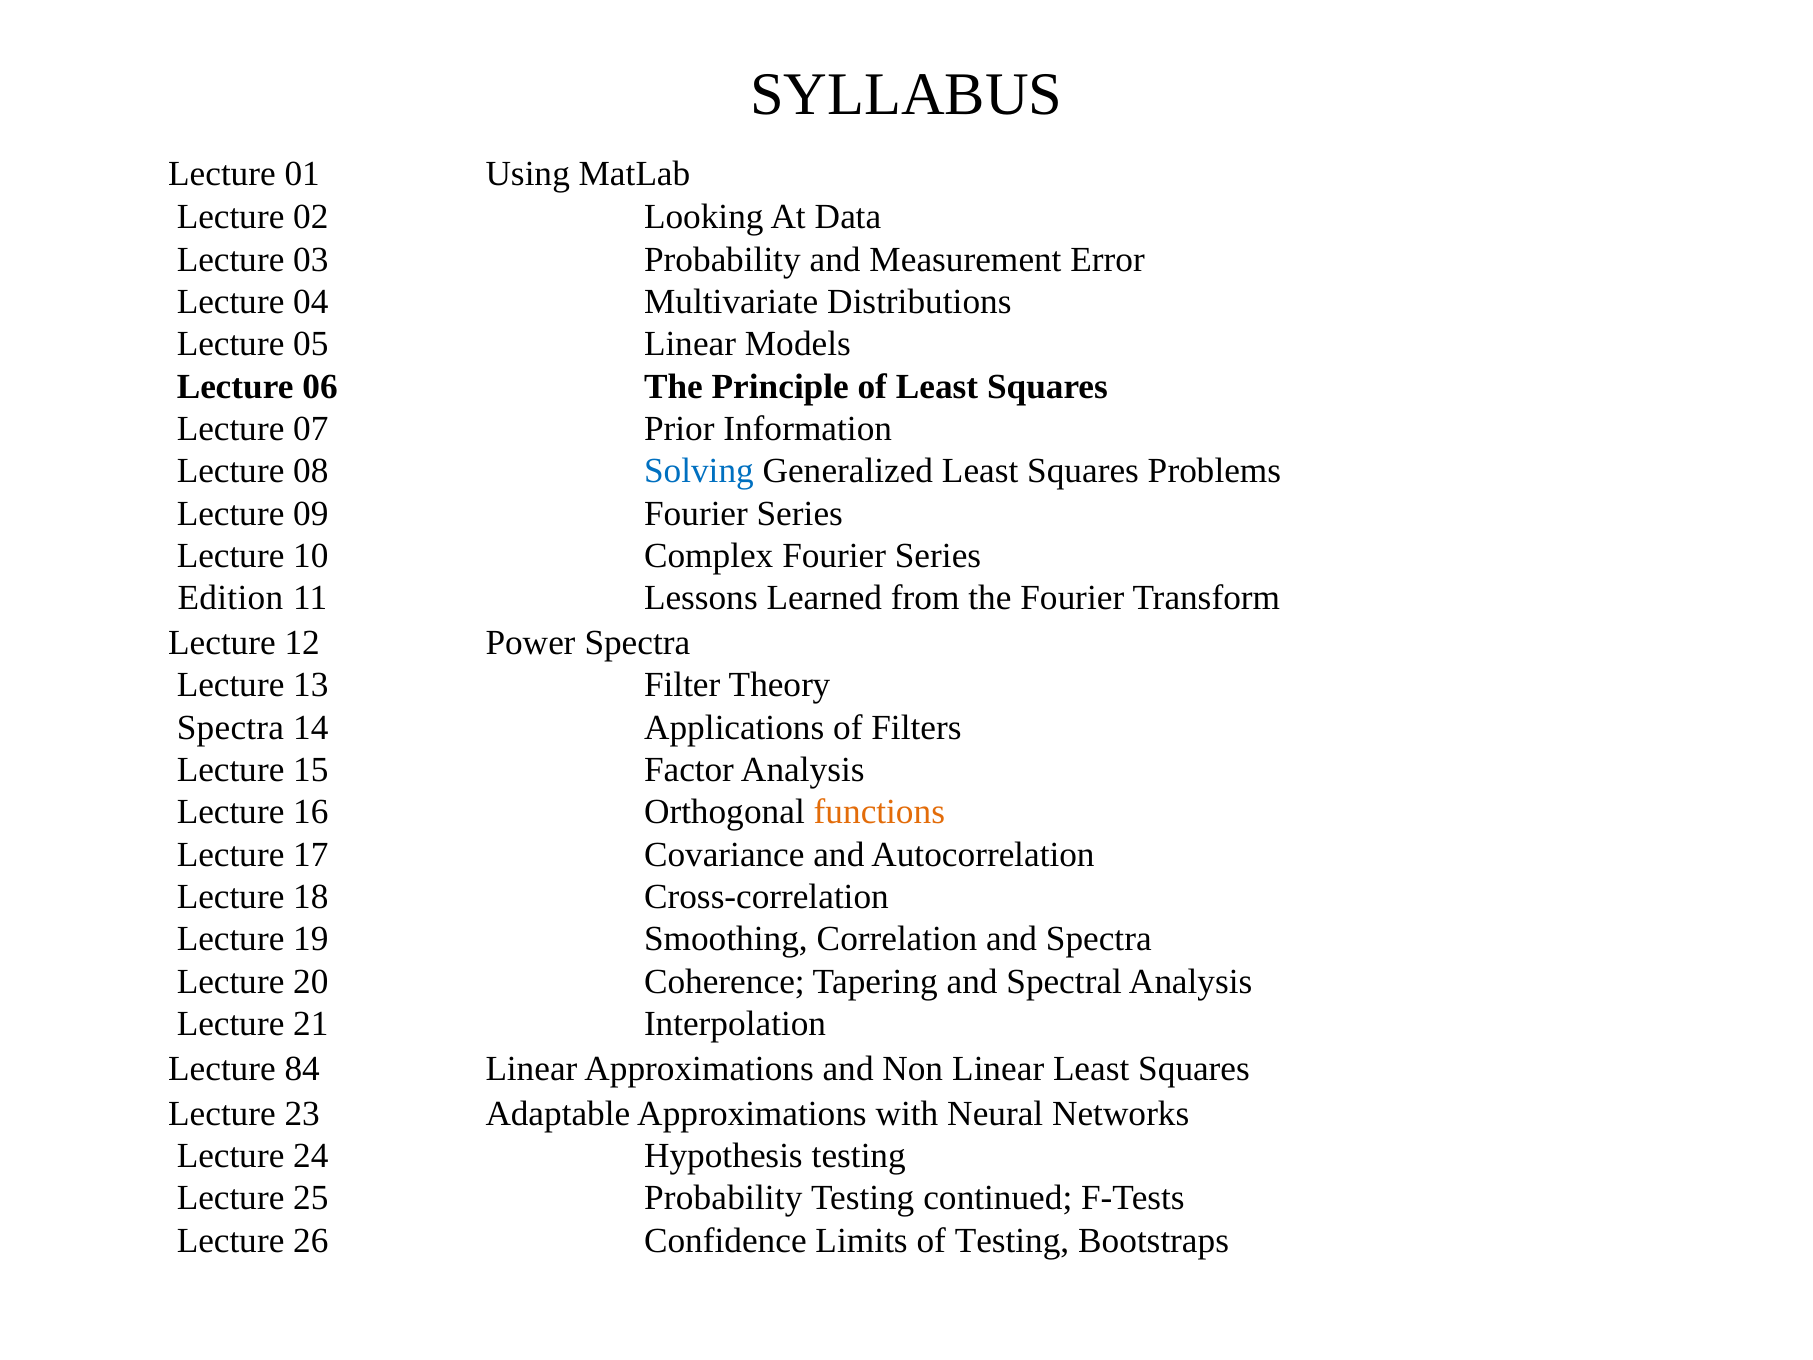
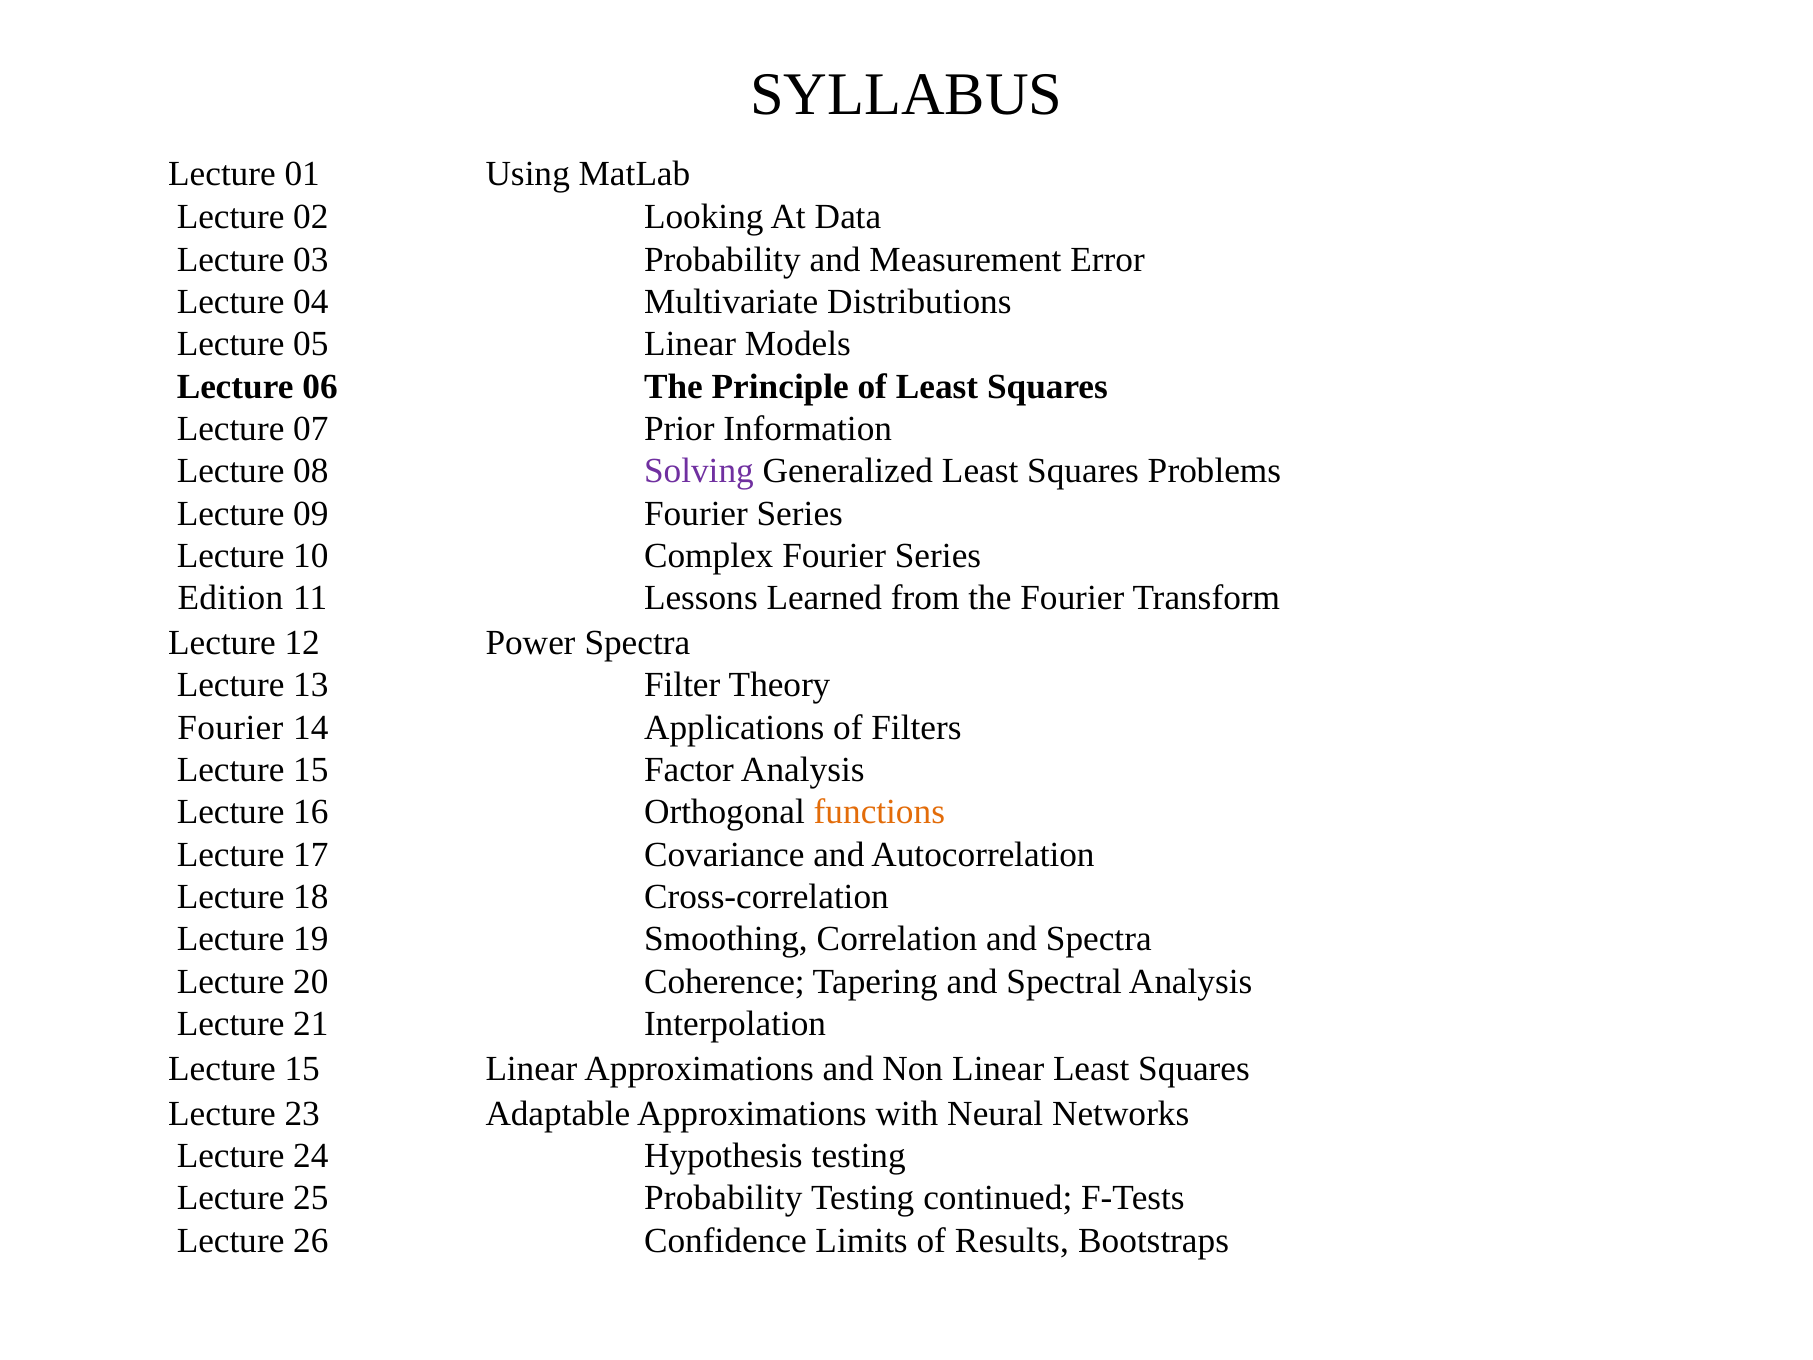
Solving colour: blue -> purple
Spectra at (230, 727): Spectra -> Fourier
84 at (302, 1069): 84 -> 15
of Testing: Testing -> Results
